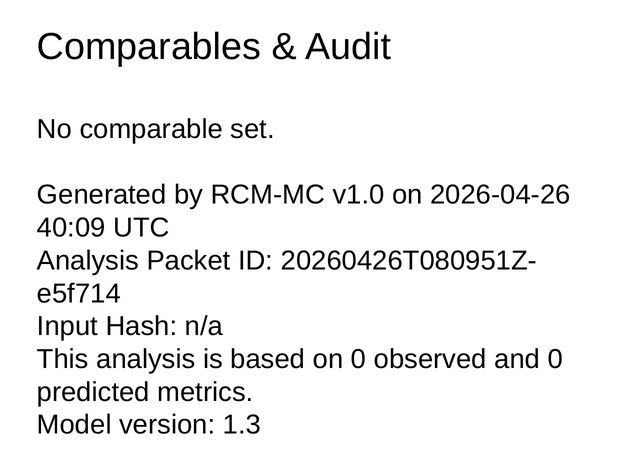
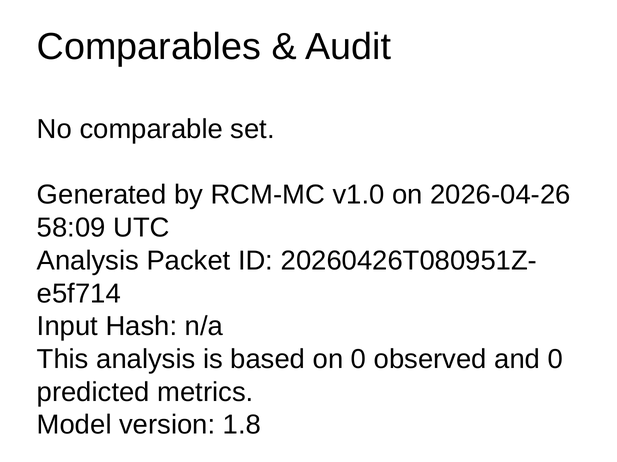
40:09: 40:09 -> 58:09
1.3: 1.3 -> 1.8
